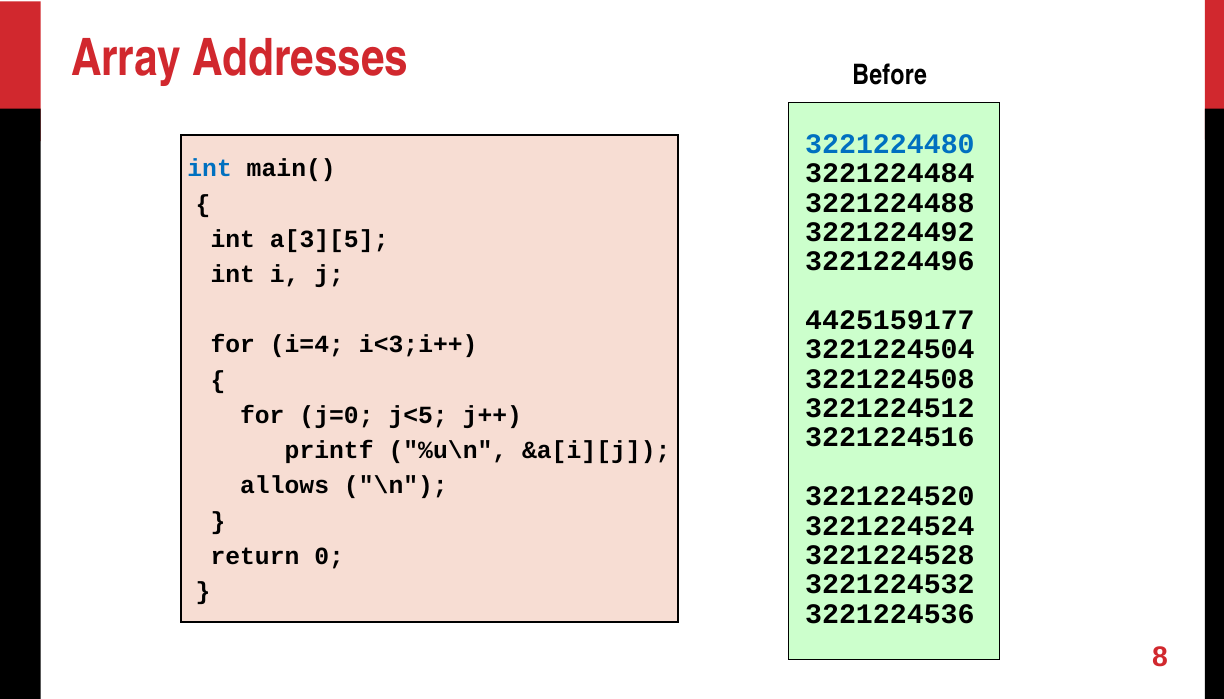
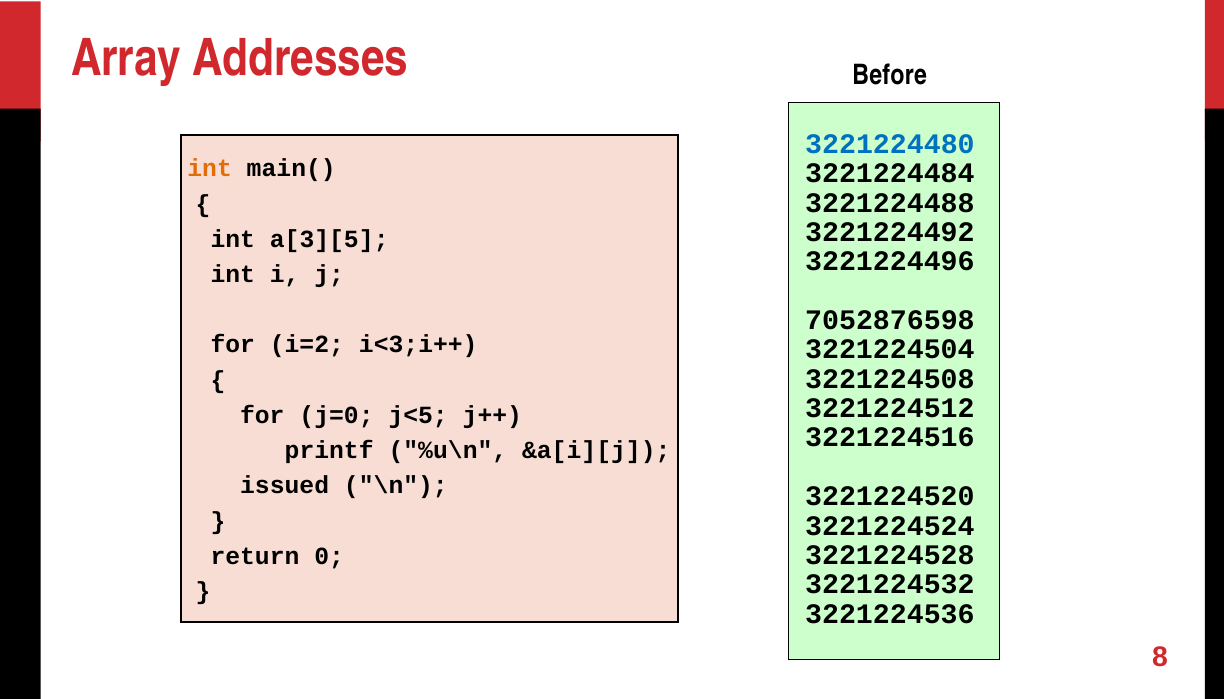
int at (210, 169) colour: blue -> orange
4425159177: 4425159177 -> 7052876598
i=4: i=4 -> i=2
allows: allows -> issued
